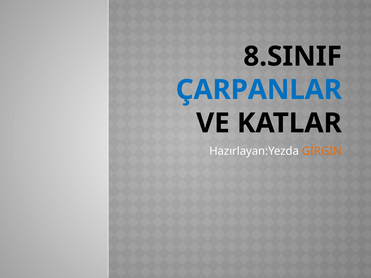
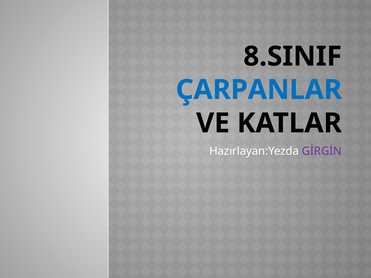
GİRGİN colour: orange -> purple
